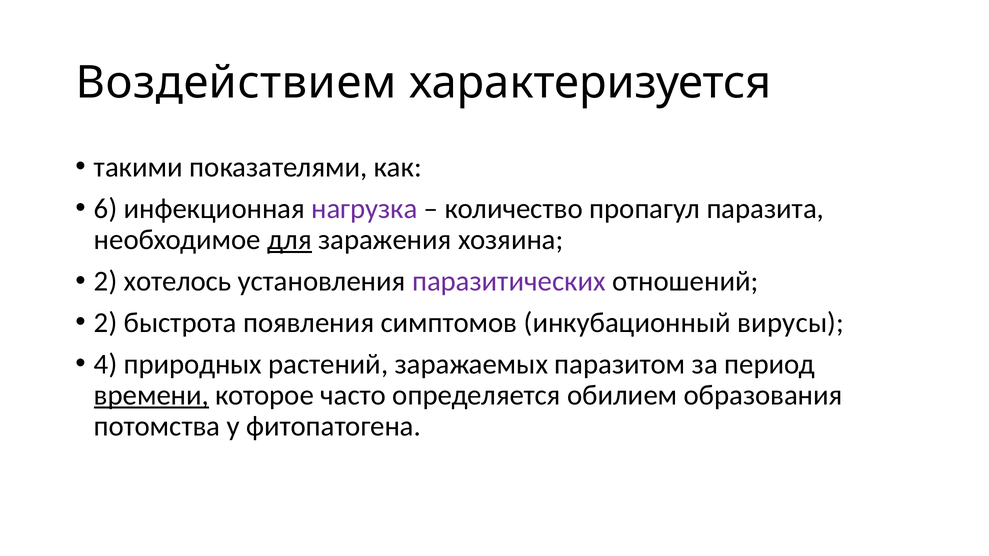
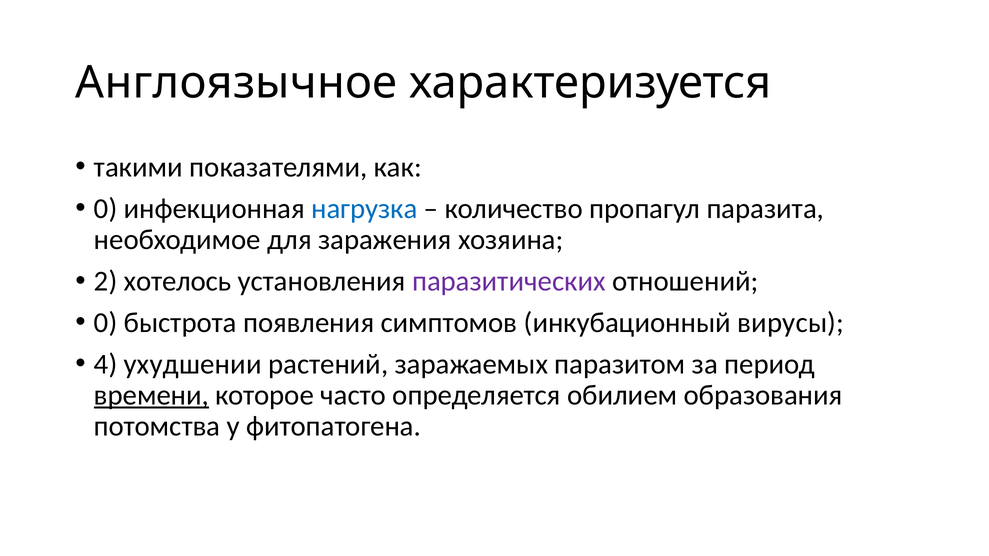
Воздействием: Воздействием -> Англоязычное
6 at (106, 209): 6 -> 0
нагрузка colour: purple -> blue
для underline: present -> none
2 at (106, 323): 2 -> 0
природных: природных -> ухудшении
